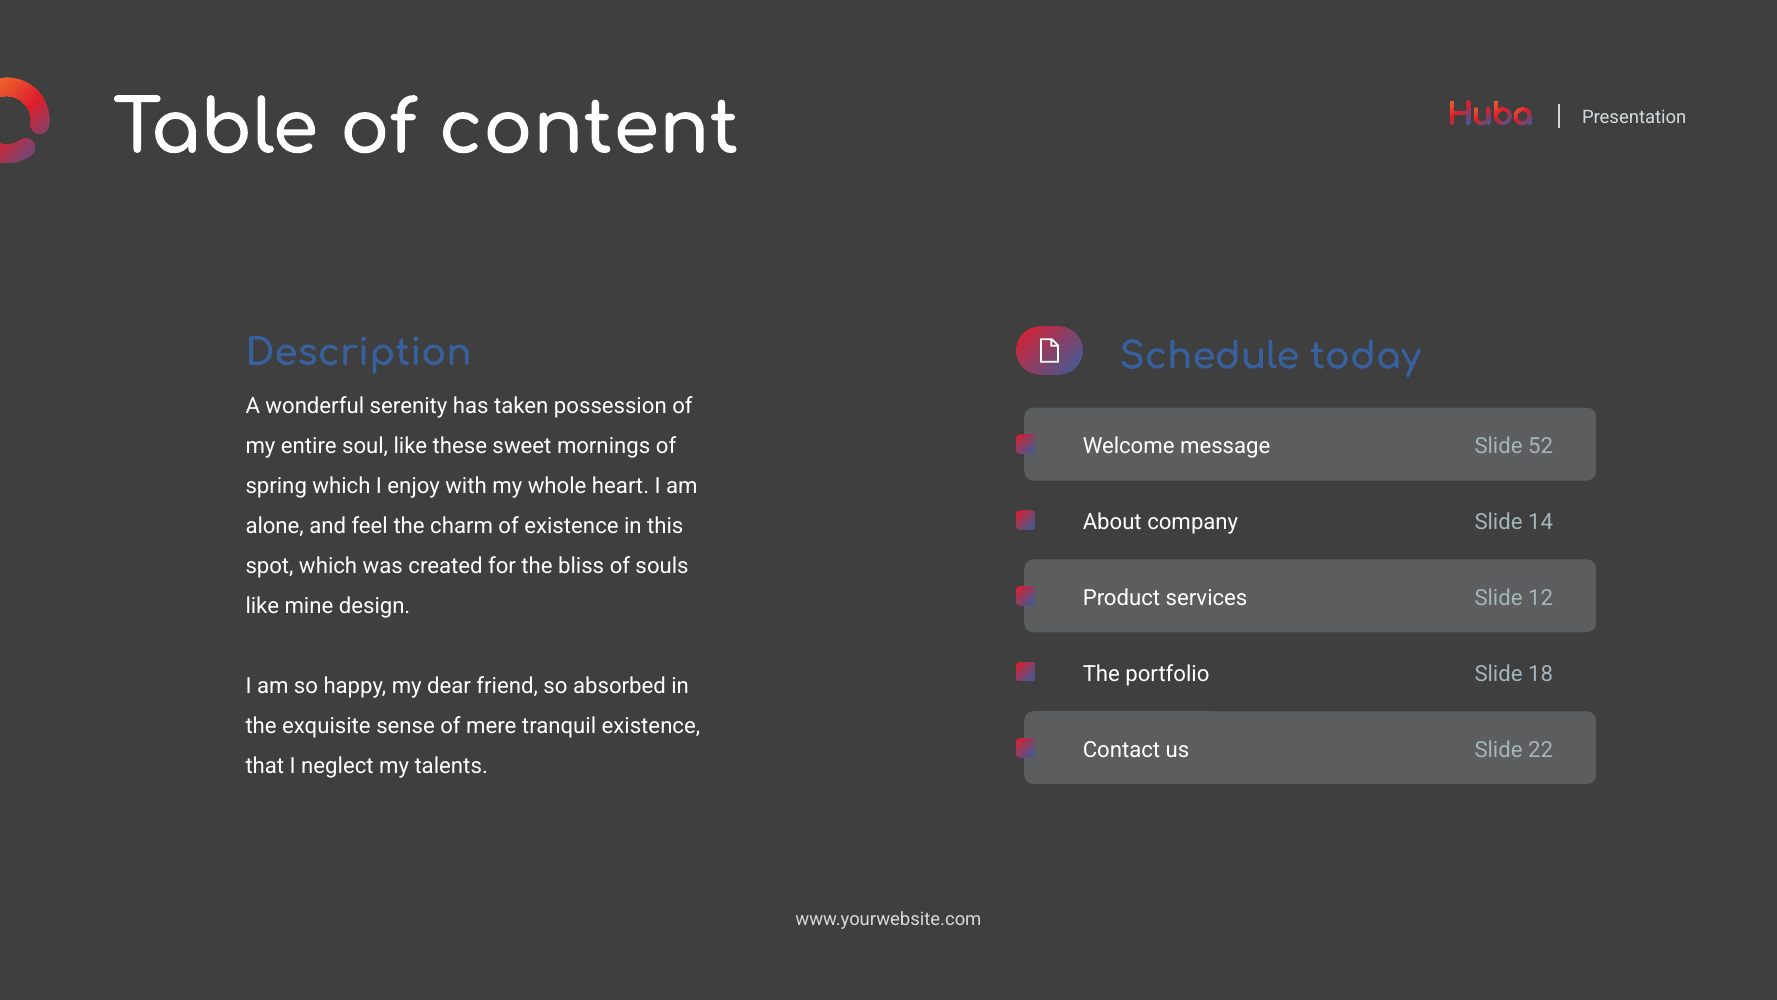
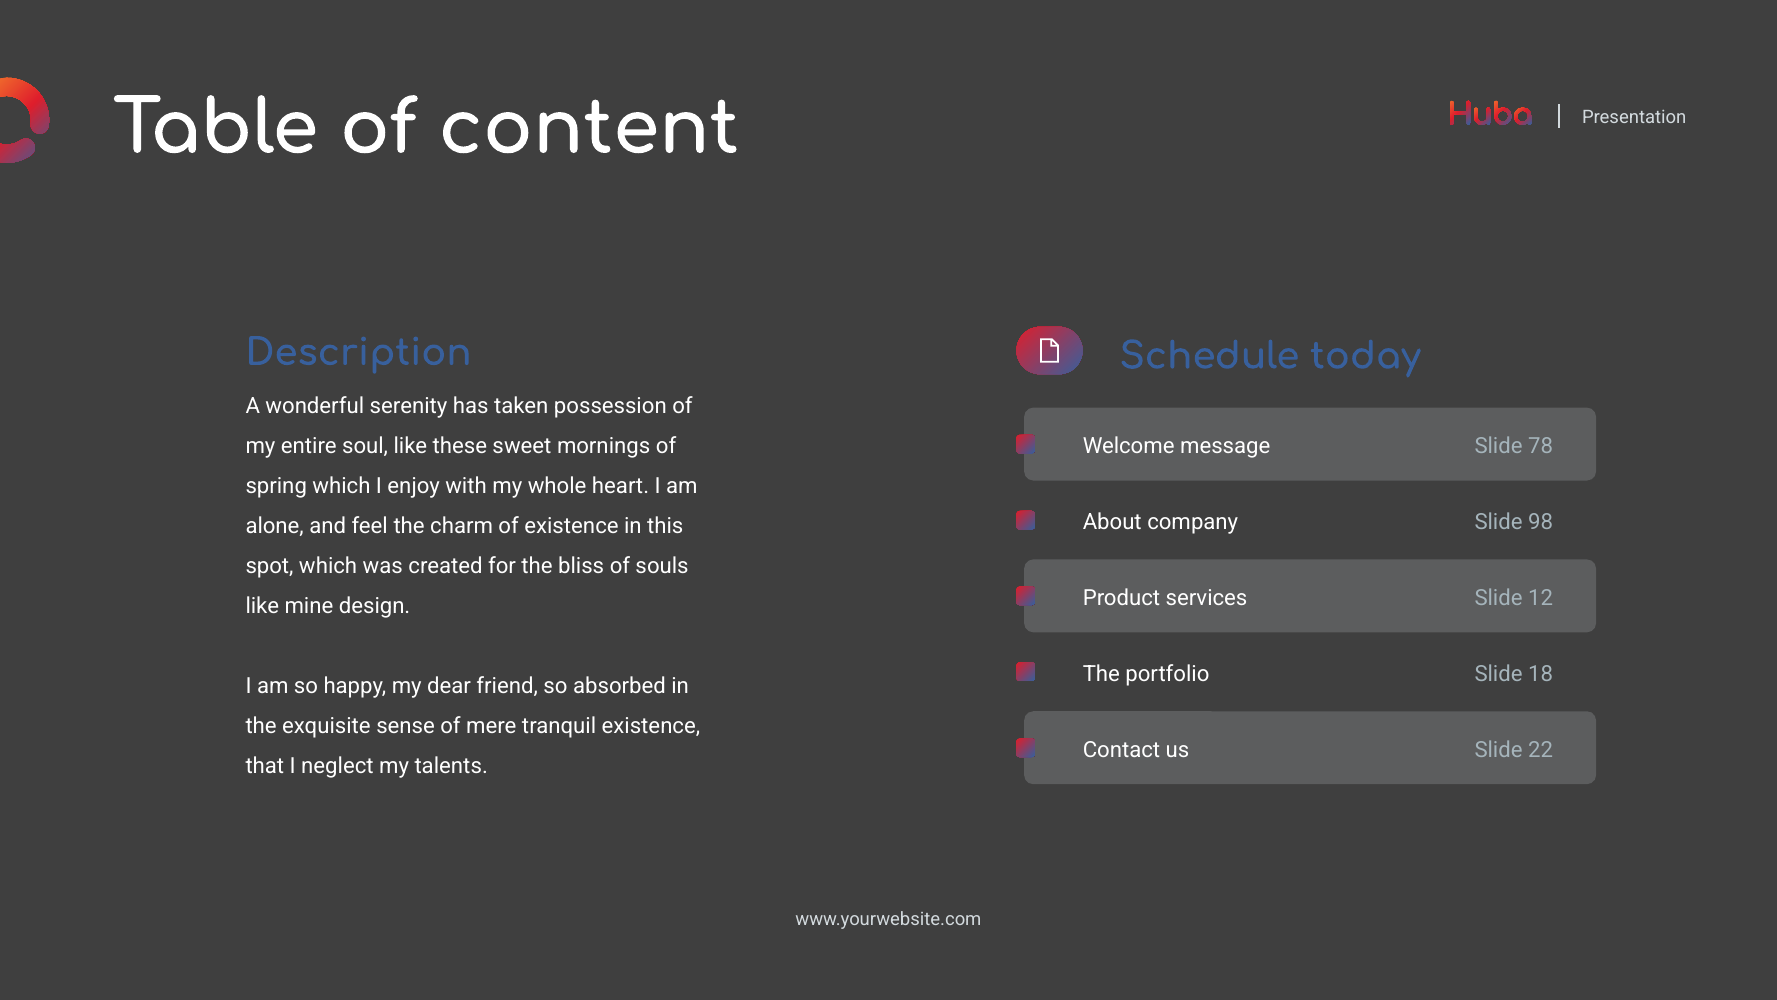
52: 52 -> 78
14: 14 -> 98
